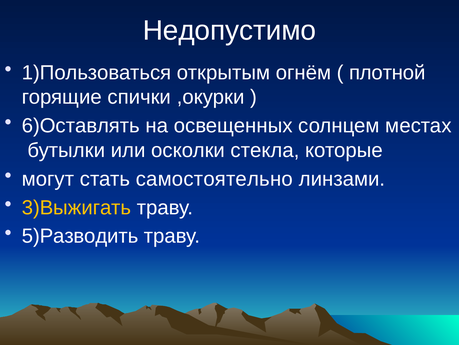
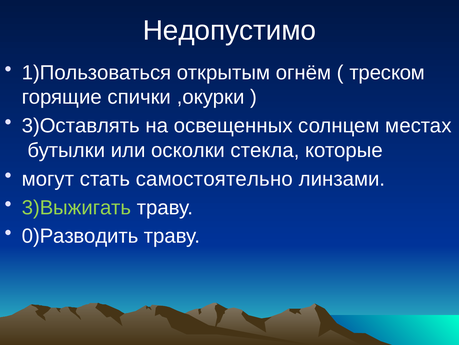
плотной: плотной -> треском
6)Оставлять: 6)Оставлять -> 3)Оставлять
3)Выжигать colour: yellow -> light green
5)Разводить: 5)Разводить -> 0)Разводить
